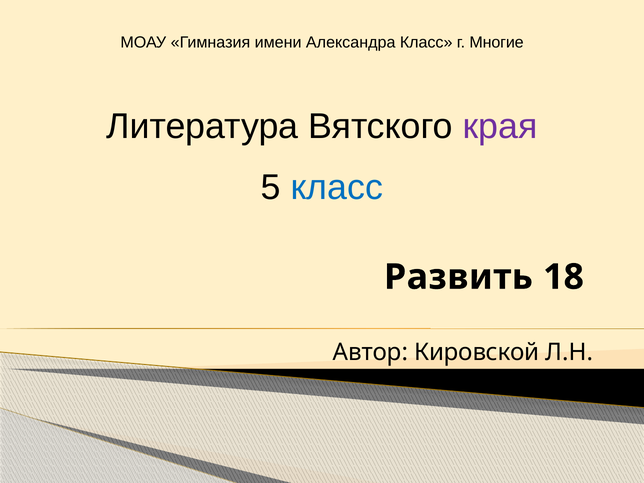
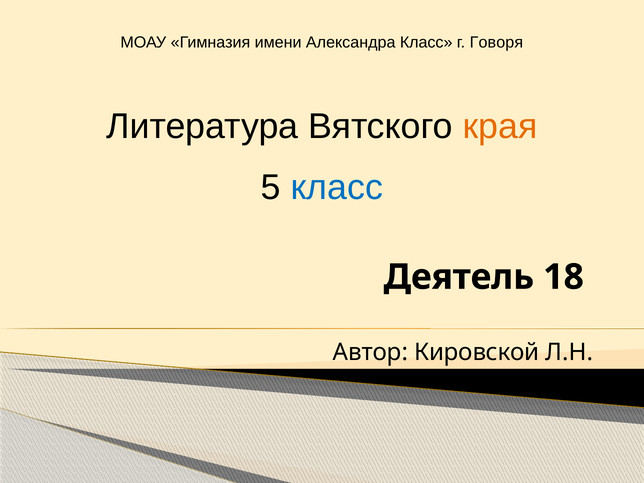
Многие: Многие -> Говоря
края colour: purple -> orange
Развить: Развить -> Деятель
